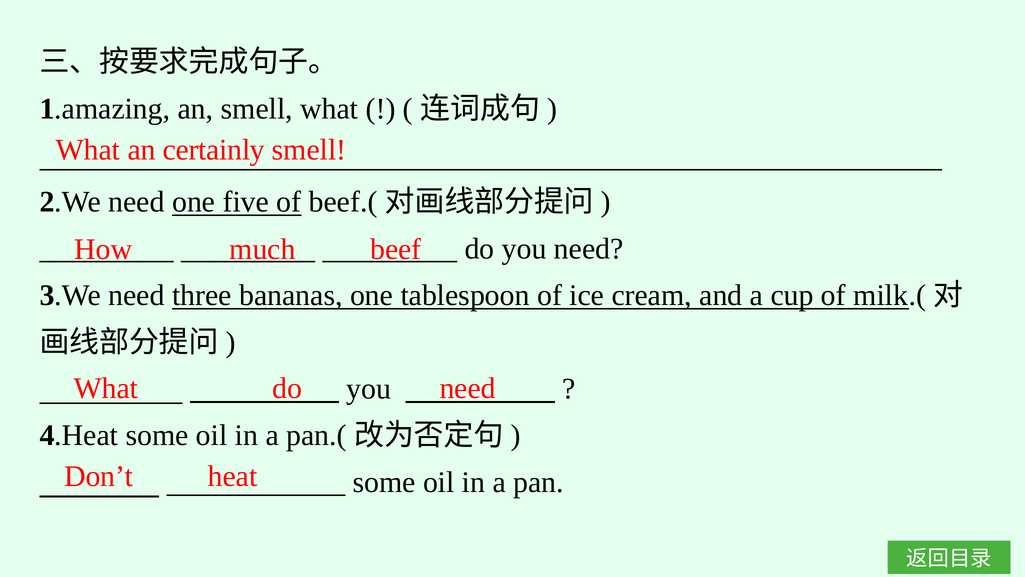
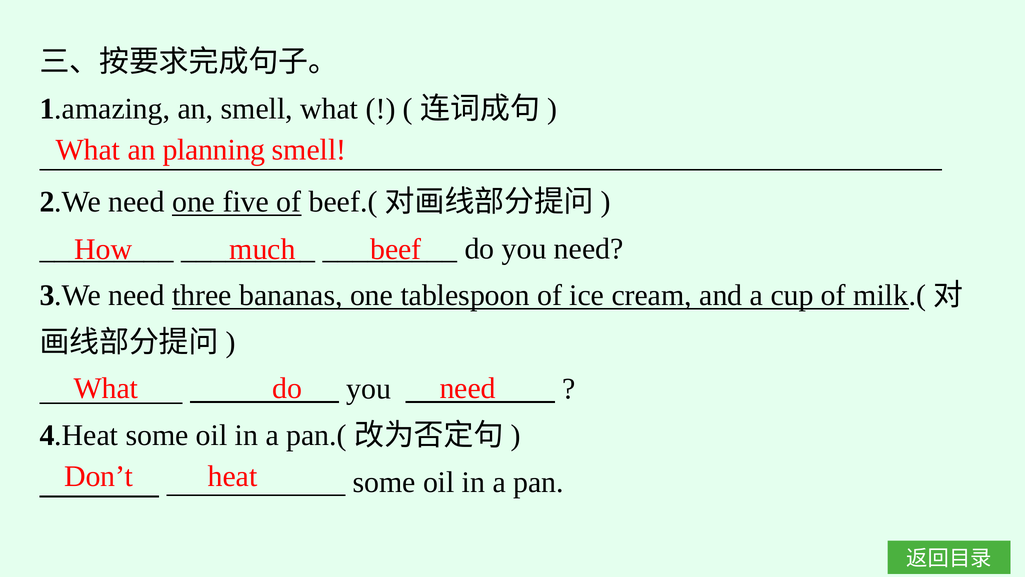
certainly: certainly -> planning
